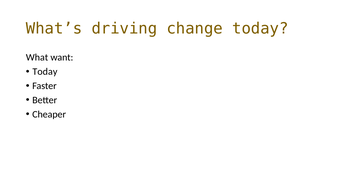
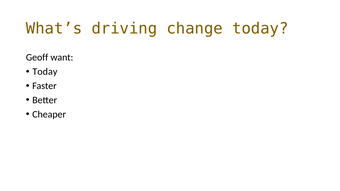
What: What -> Geoff
